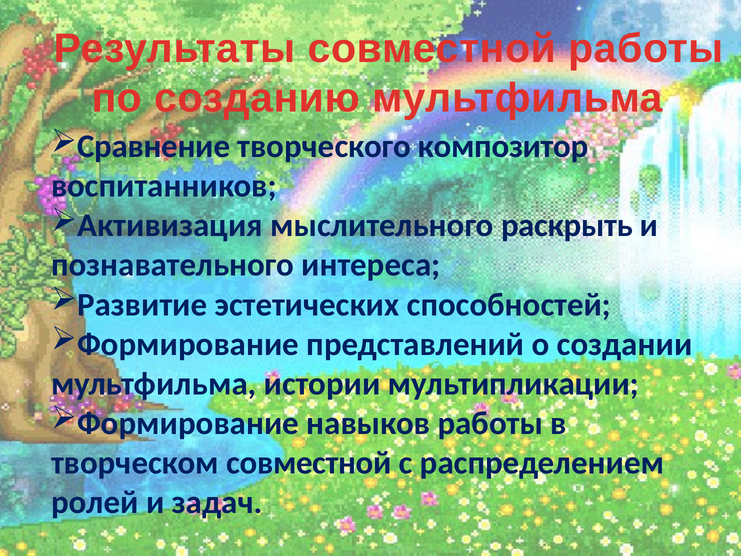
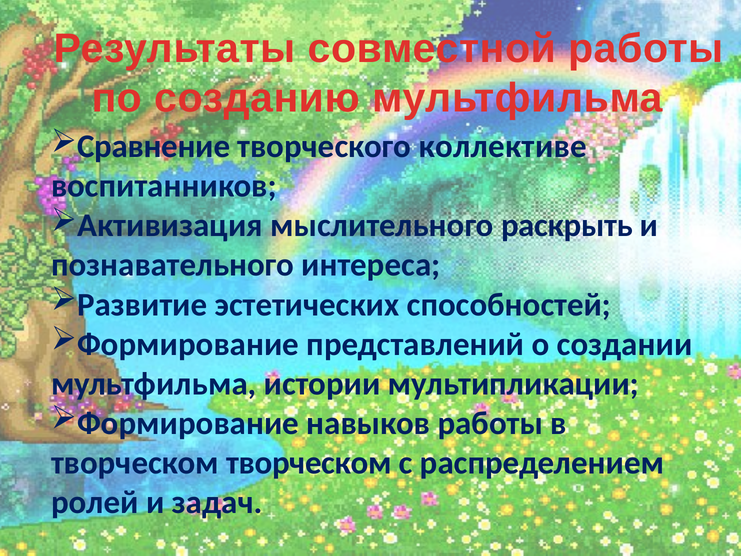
композитор: композитор -> коллективе
творческом совместной: совместной -> творческом
